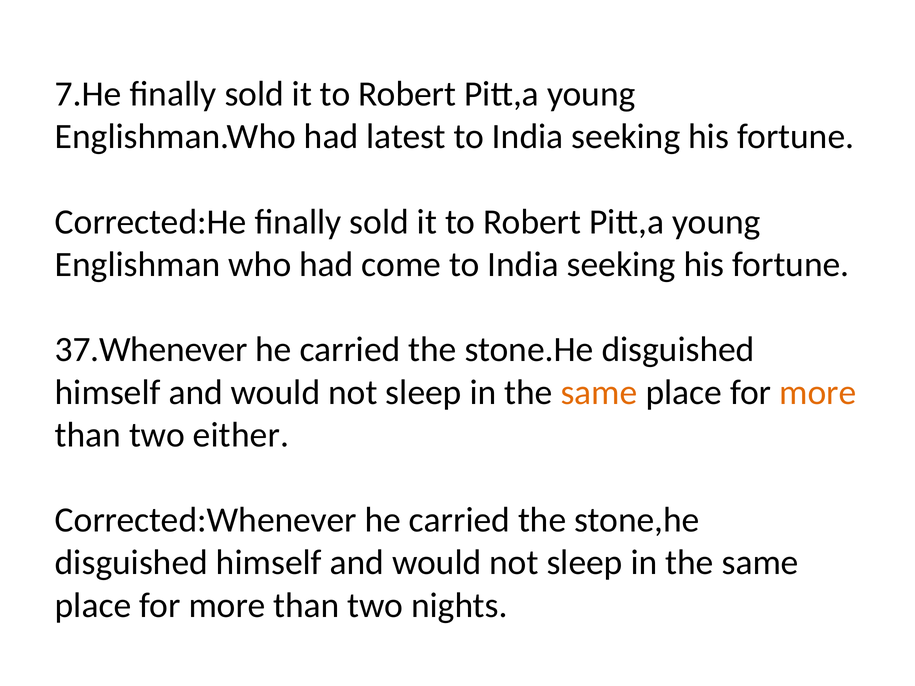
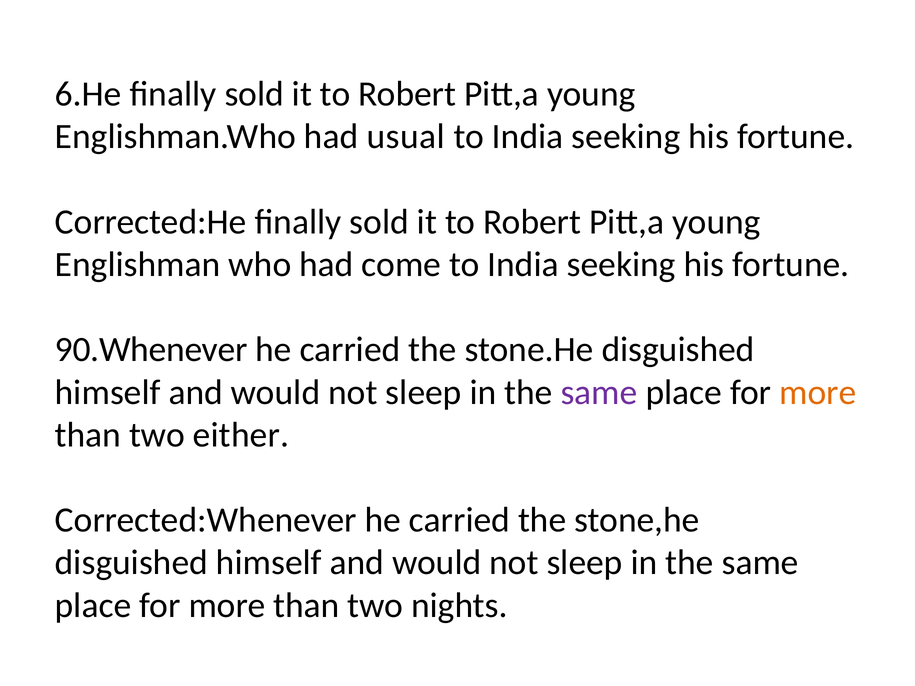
7.He: 7.He -> 6.He
latest: latest -> usual
37.Whenever: 37.Whenever -> 90.Whenever
same at (599, 392) colour: orange -> purple
